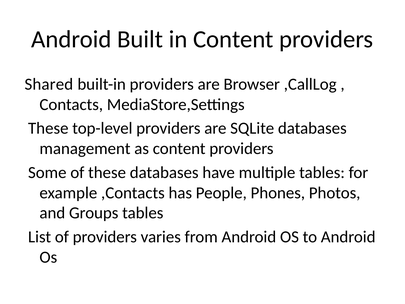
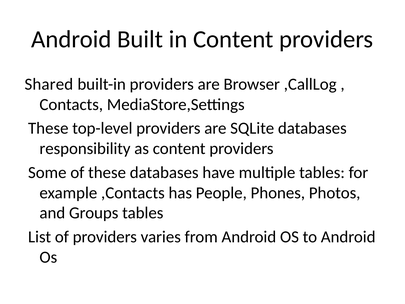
management: management -> responsibility
